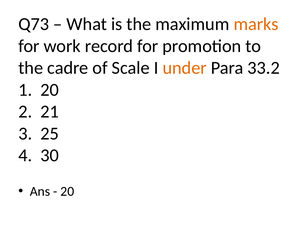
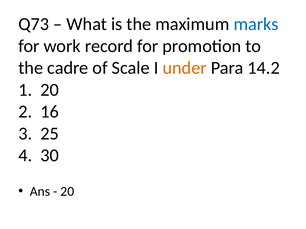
marks colour: orange -> blue
33.2: 33.2 -> 14.2
21: 21 -> 16
